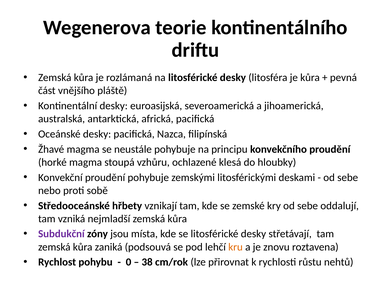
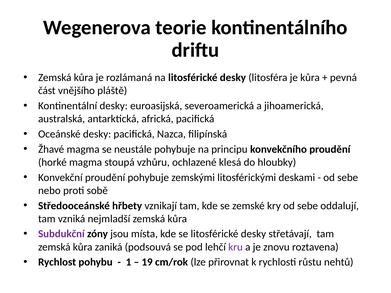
kru colour: orange -> purple
0: 0 -> 1
38: 38 -> 19
